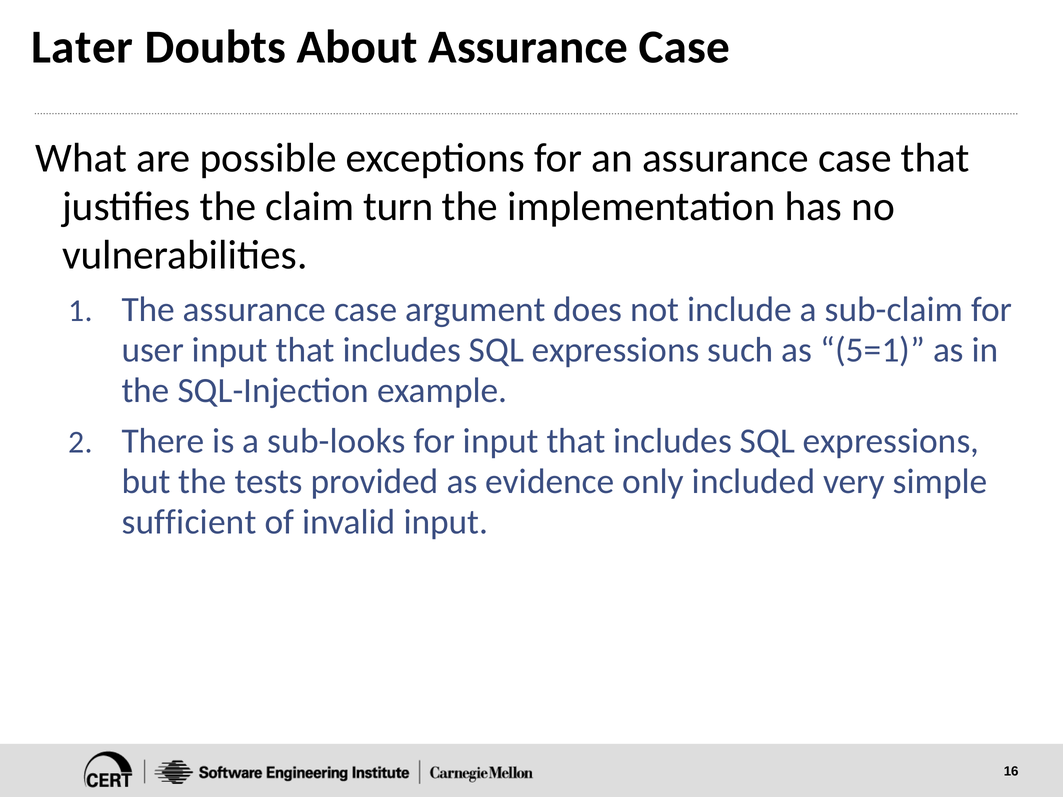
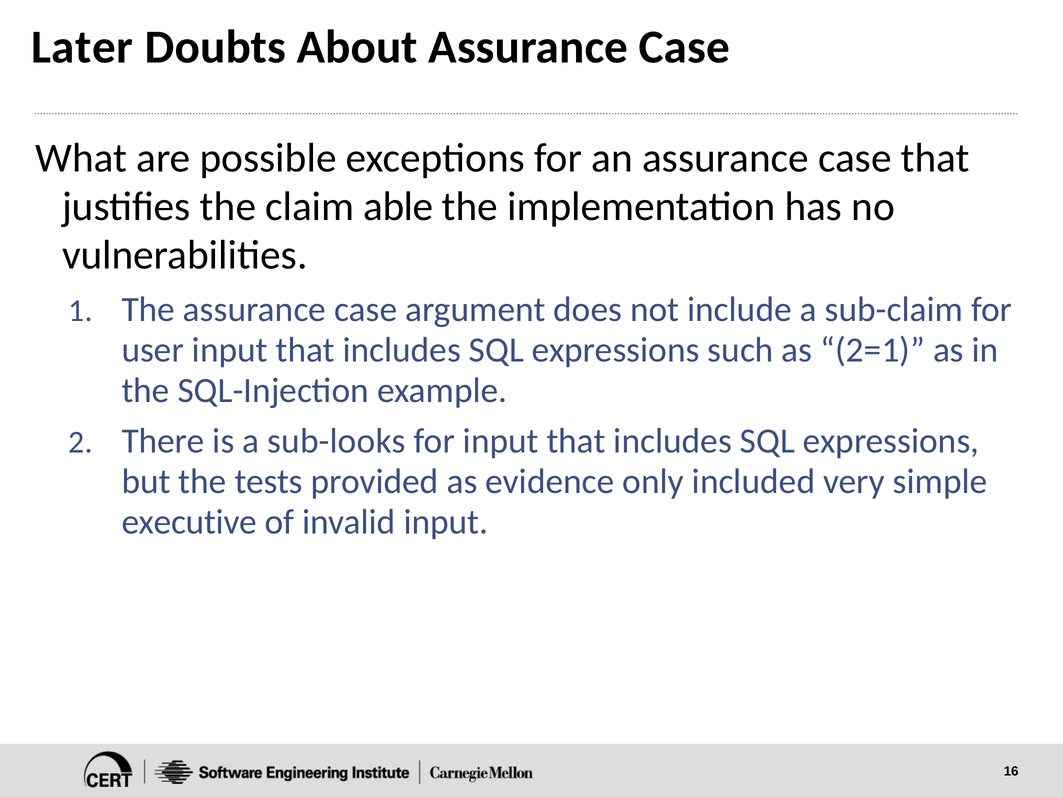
turn: turn -> able
5=1: 5=1 -> 2=1
sufficient: sufficient -> executive
